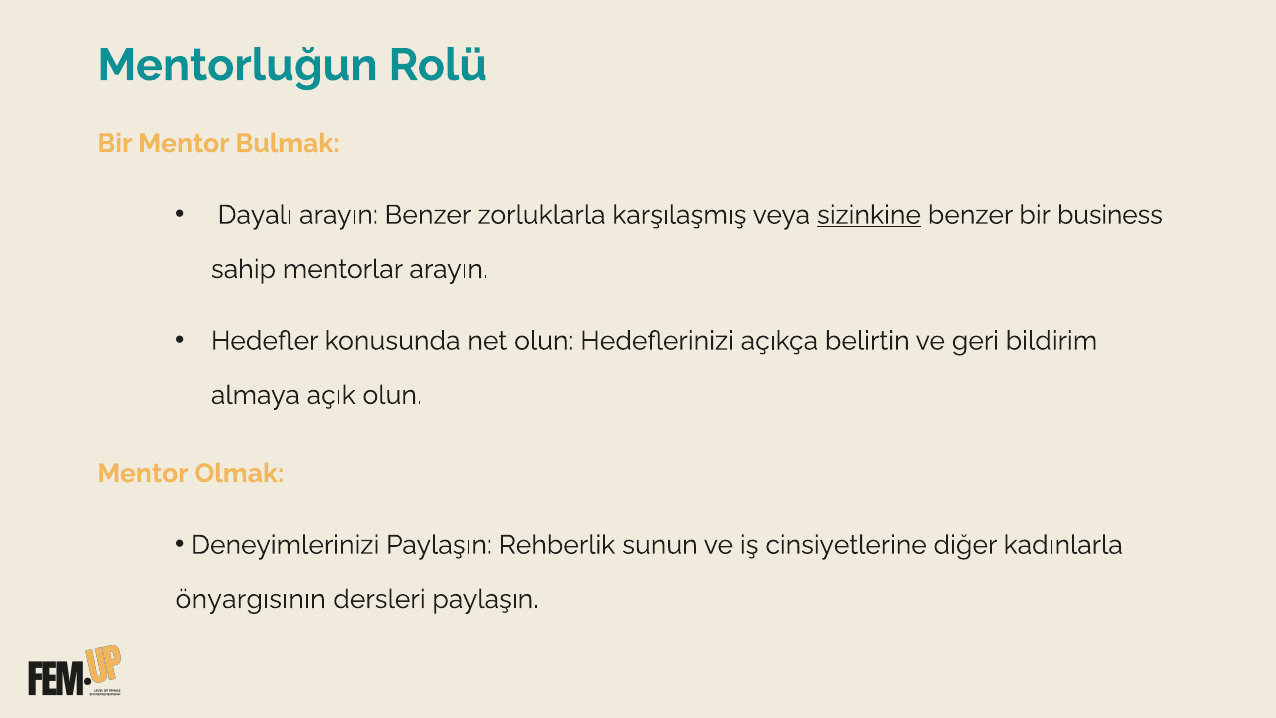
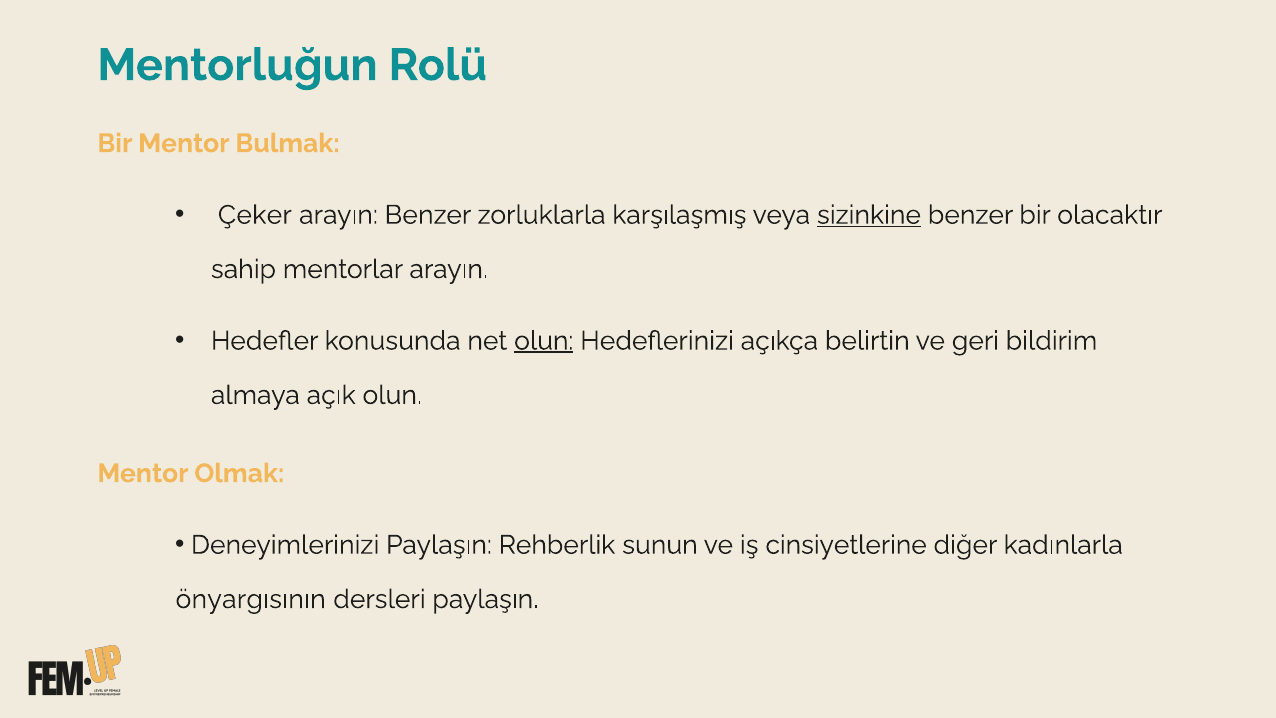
Dayalı: Dayalı -> Çeker
business: business -> olacaktır
olun at (544, 341) underline: none -> present
